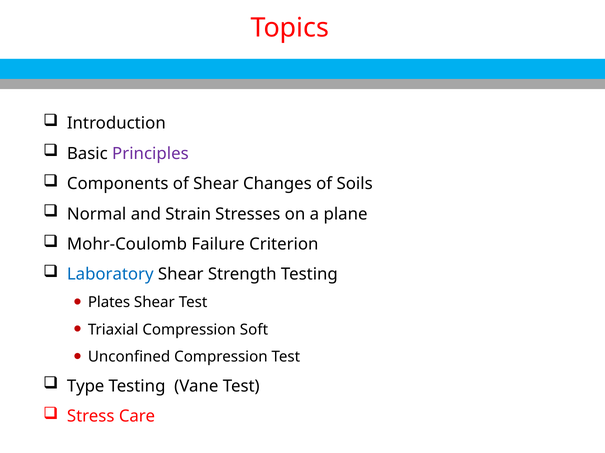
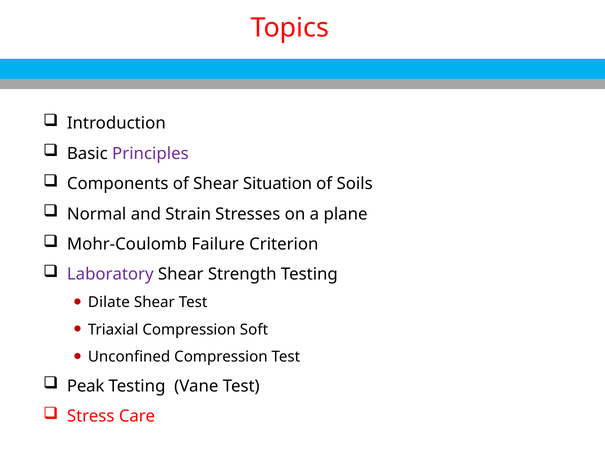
Changes: Changes -> Situation
Laboratory colour: blue -> purple
Plates: Plates -> Dilate
Type: Type -> Peak
